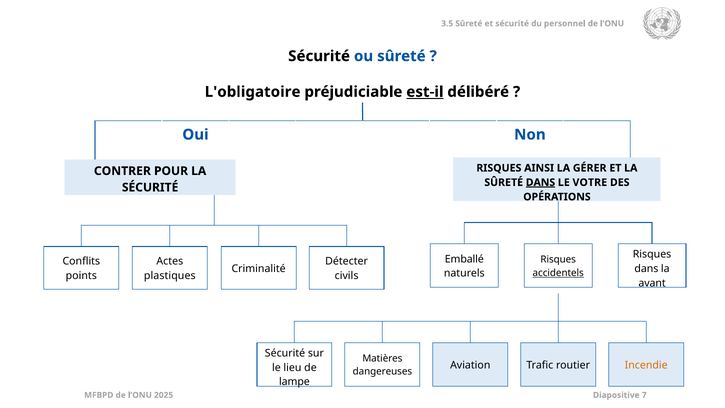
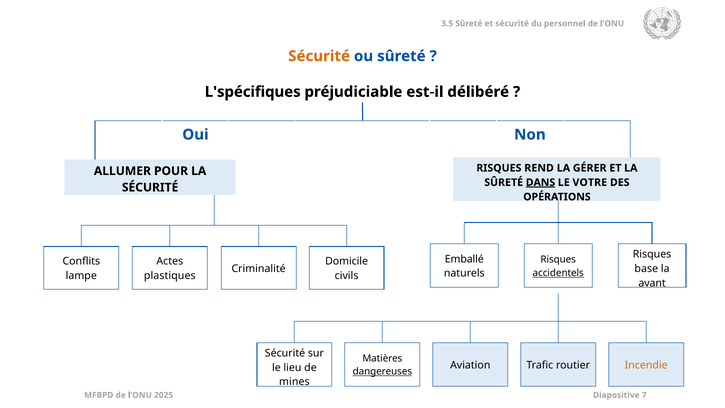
Sécurité at (319, 56) colour: black -> orange
L'obligatoire: L'obligatoire -> L'spécifiques
est-il underline: present -> none
AINSI: AINSI -> REND
CONTRER: CONTRER -> ALLUMER
Détecter: Détecter -> Domicile
dans at (646, 269): dans -> base
points: points -> lampe
dangereuses underline: none -> present
lampe: lampe -> mines
